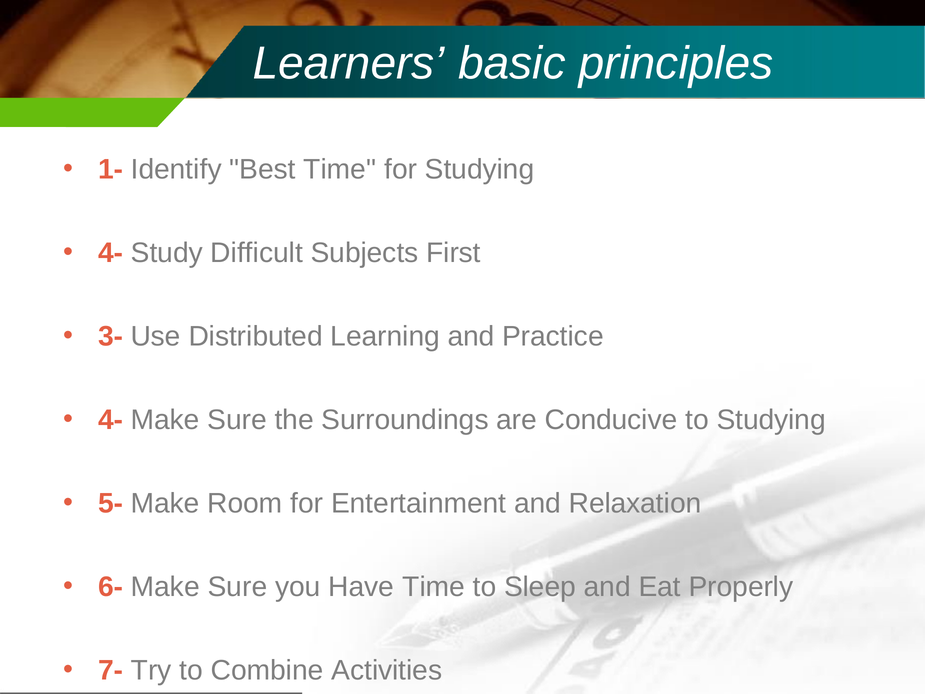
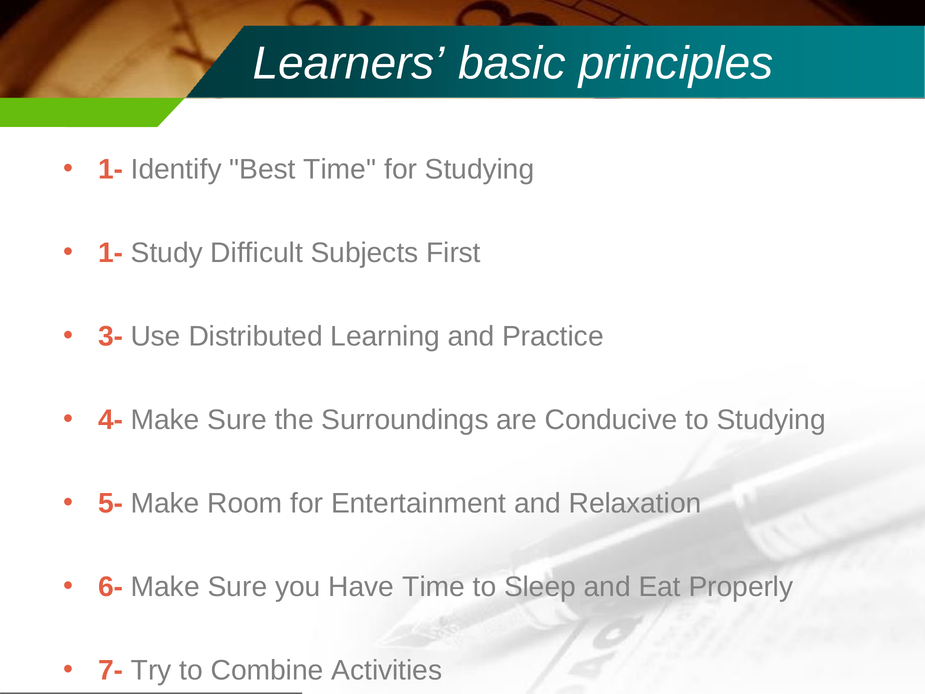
4- at (111, 253): 4- -> 1-
